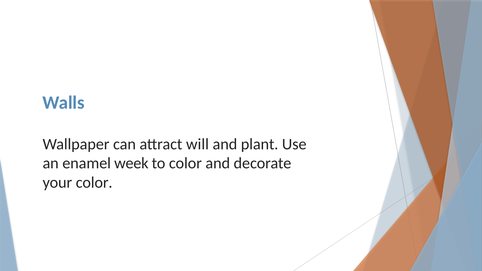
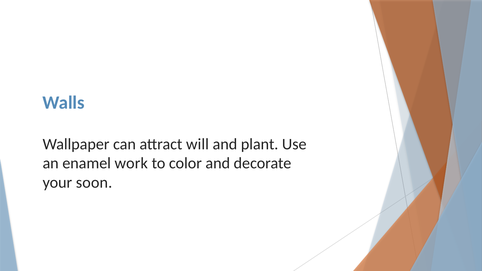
week: week -> work
your color: color -> soon
